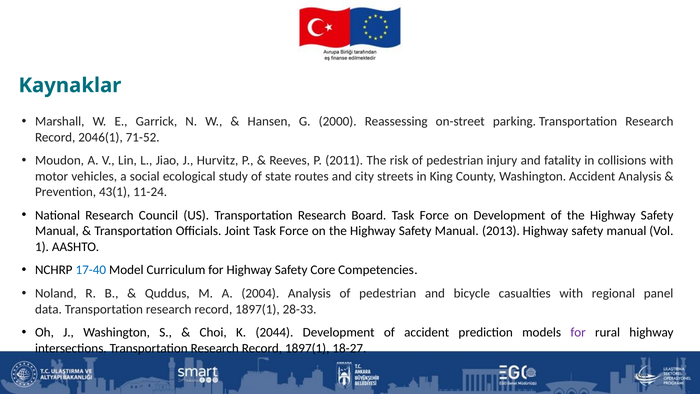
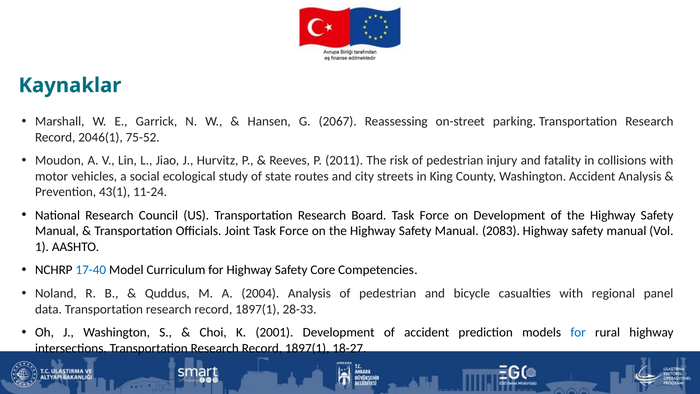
2000: 2000 -> 2067
71-52: 71-52 -> 75-52
2013: 2013 -> 2083
2044: 2044 -> 2001
for at (578, 332) colour: purple -> blue
